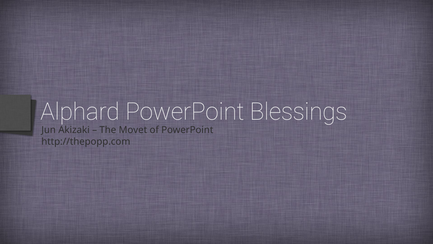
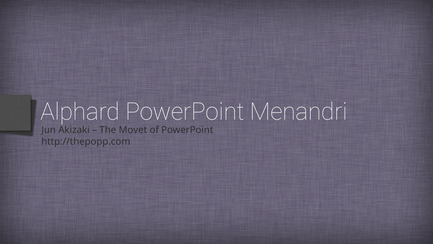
Blessings: Blessings -> Menandri
